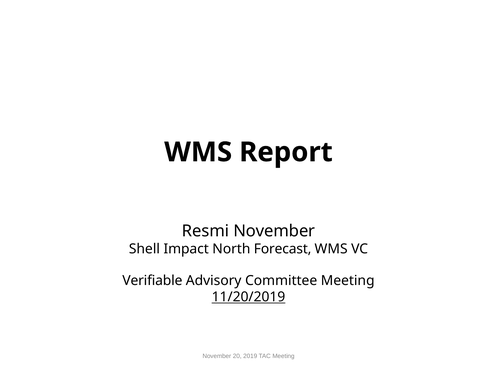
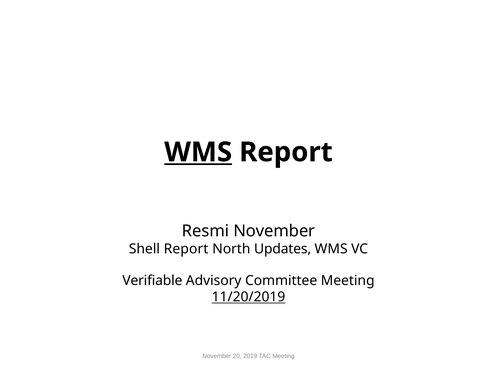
WMS at (198, 152) underline: none -> present
Shell Impact: Impact -> Report
Forecast: Forecast -> Updates
